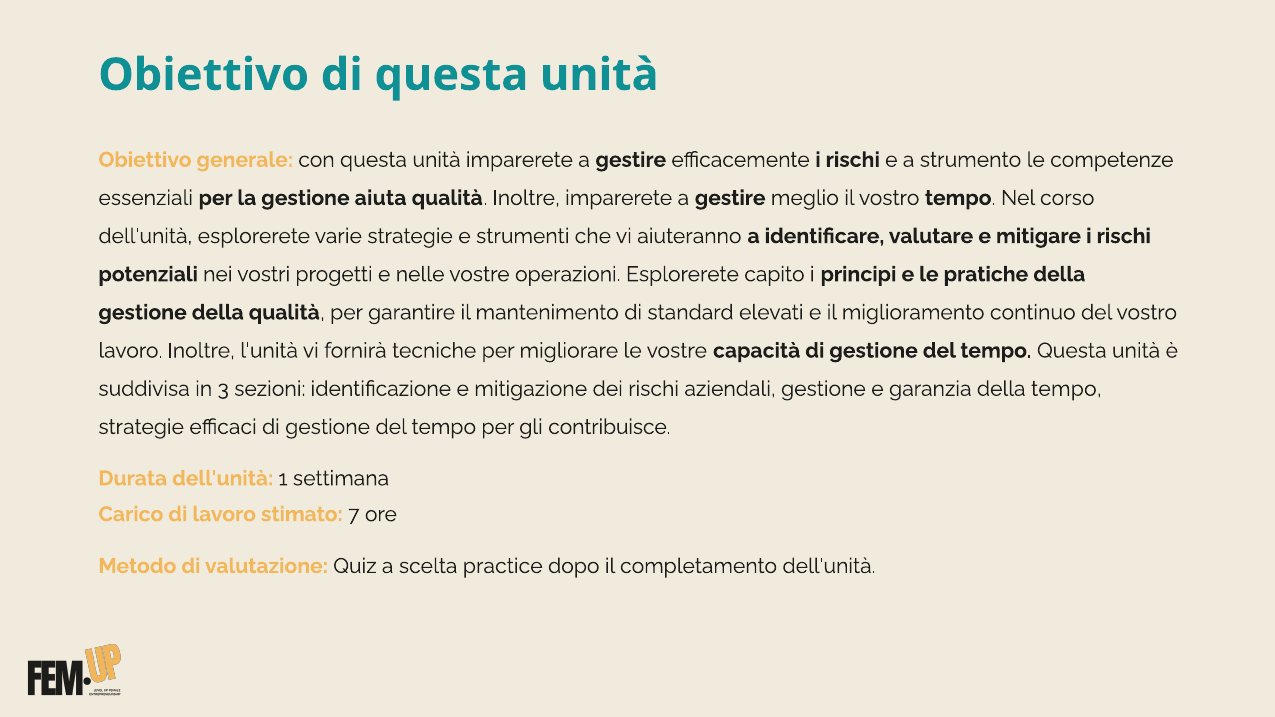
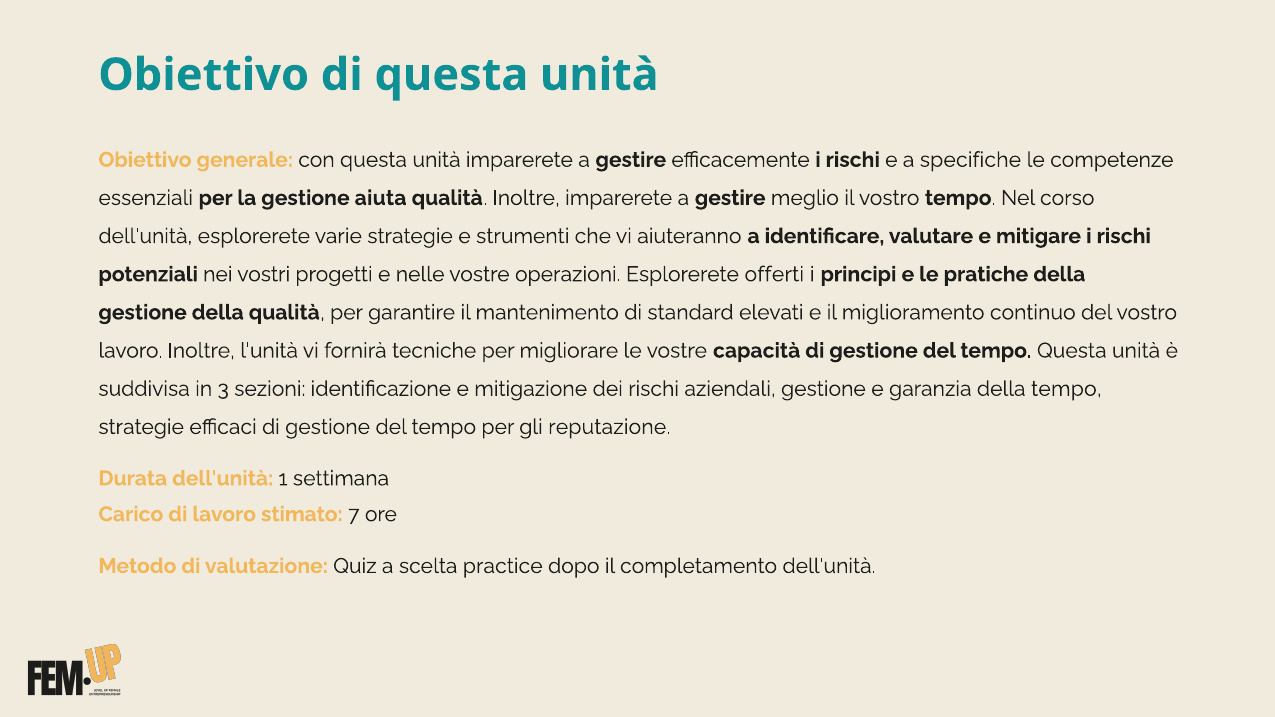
strumento: strumento -> specifiche
capito: capito -> offerti
contribuisce: contribuisce -> reputazione
